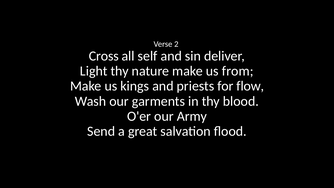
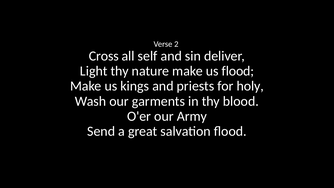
us from: from -> flood
flow: flow -> holy
